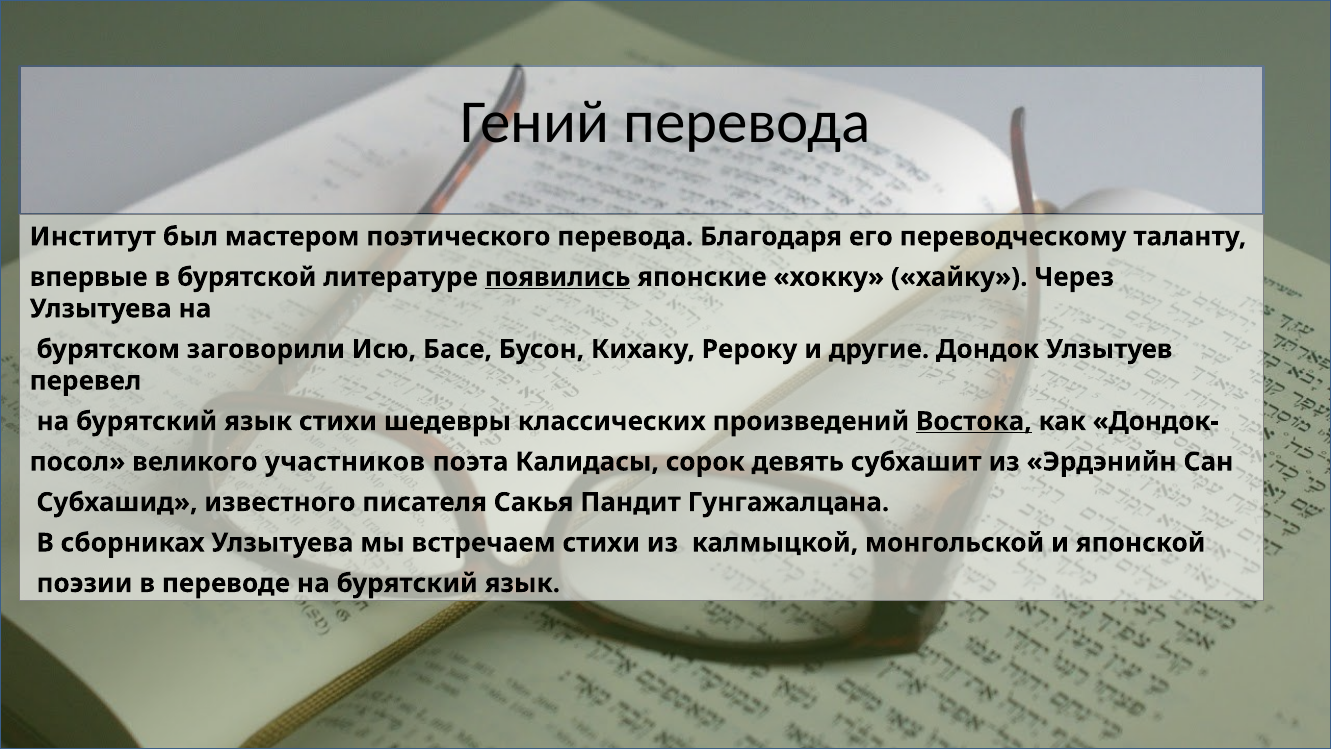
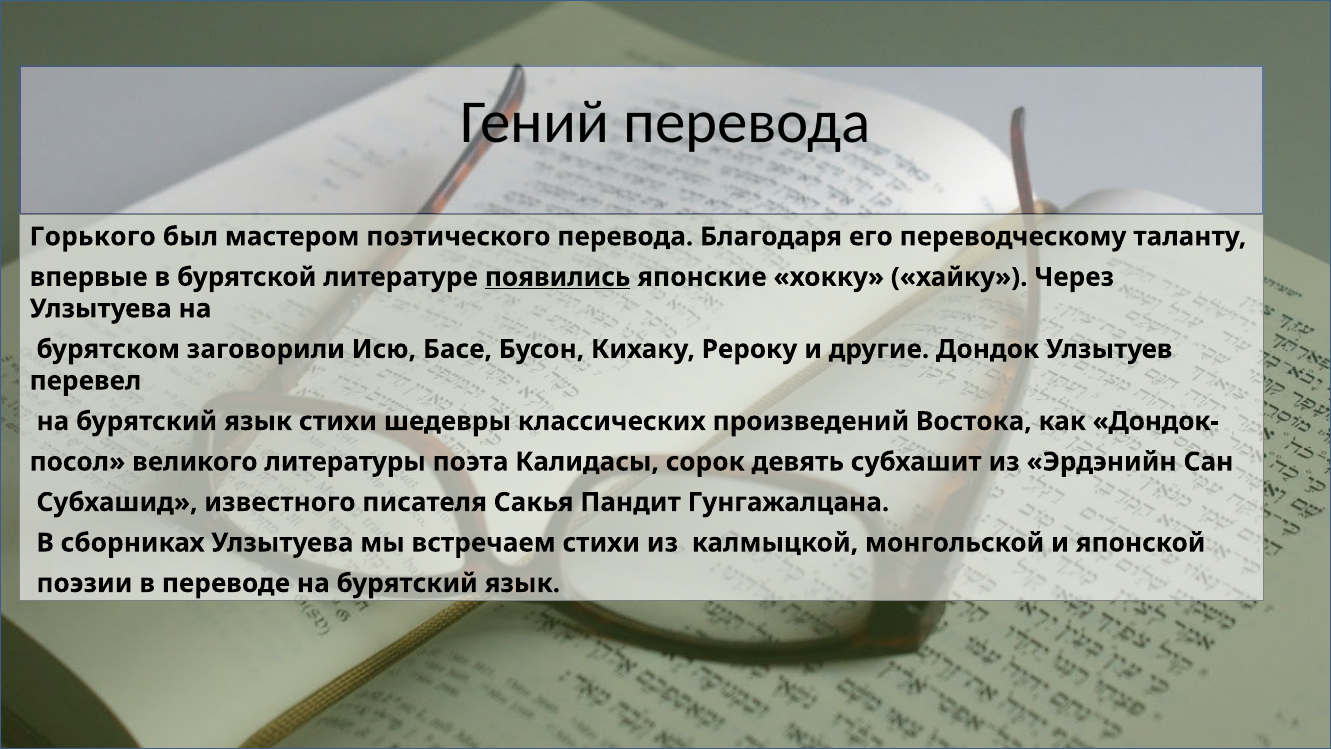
Институт: Институт -> Горького
Востока underline: present -> none
участников: участников -> литературы
